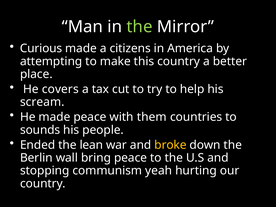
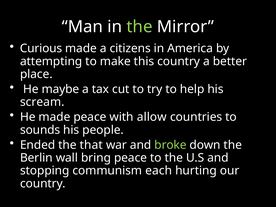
covers: covers -> maybe
them: them -> allow
lean: lean -> that
broke colour: yellow -> light green
yeah: yeah -> each
